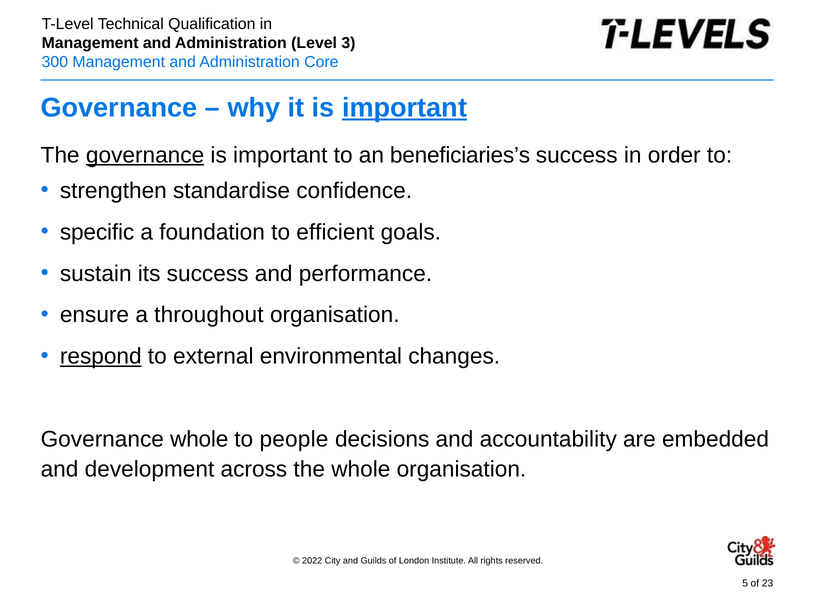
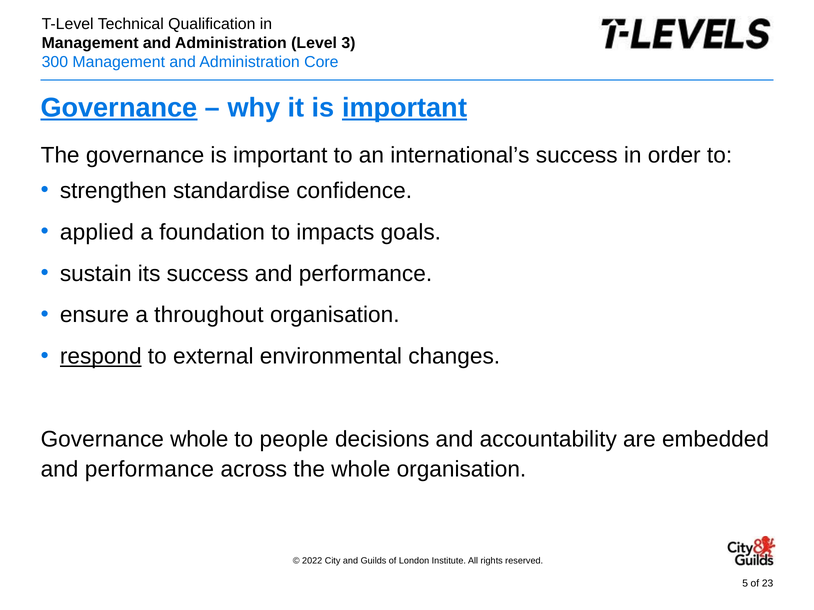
Governance at (119, 108) underline: none -> present
governance at (145, 155) underline: present -> none
beneficiaries’s: beneficiaries’s -> international’s
specific: specific -> applied
efficient: efficient -> impacts
development at (150, 470): development -> performance
